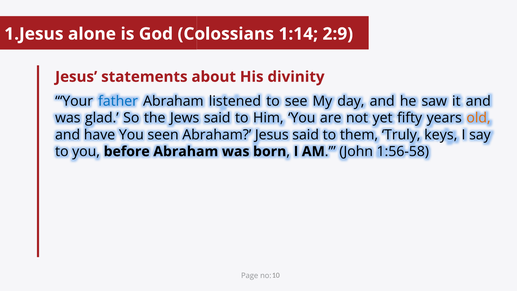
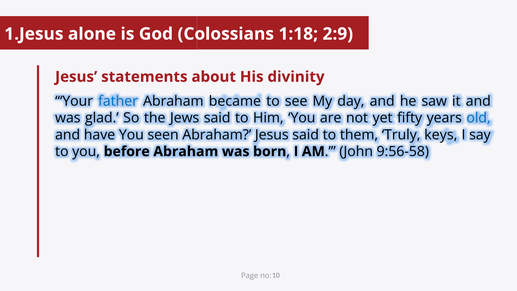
1:14: 1:14 -> 1:18
listened: listened -> became
old colour: orange -> blue
1:56-58: 1:56-58 -> 9:56-58
